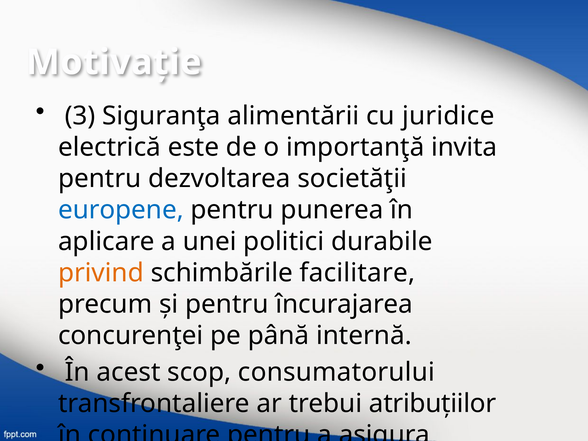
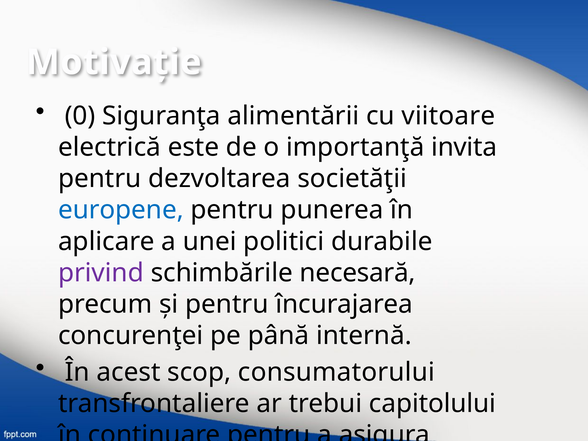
3: 3 -> 0
juridice: juridice -> viitoare
privind colour: orange -> purple
facilitare: facilitare -> necesară
atribuţiilor: atribuţiilor -> capitolului
